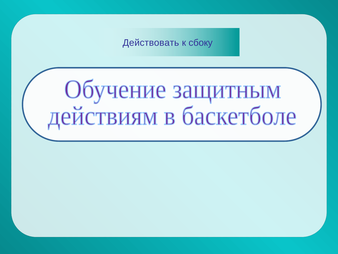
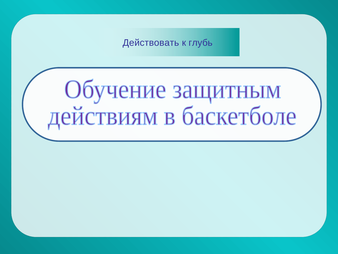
сбоку: сбоку -> глубь
